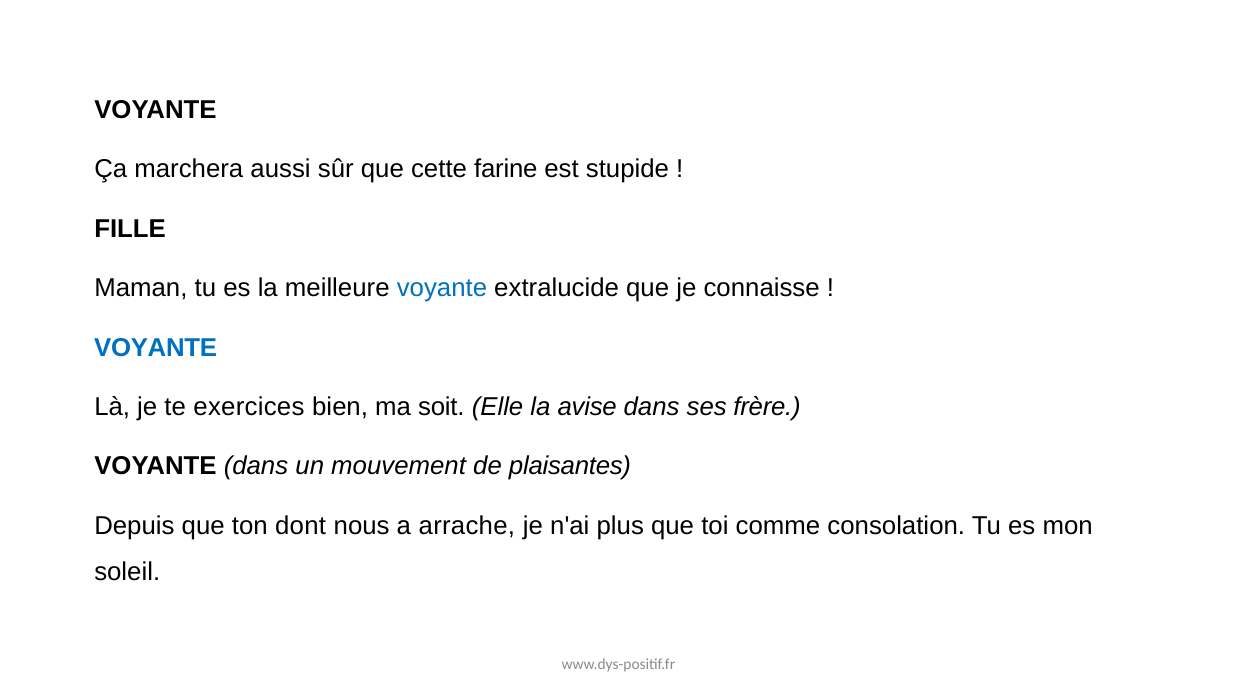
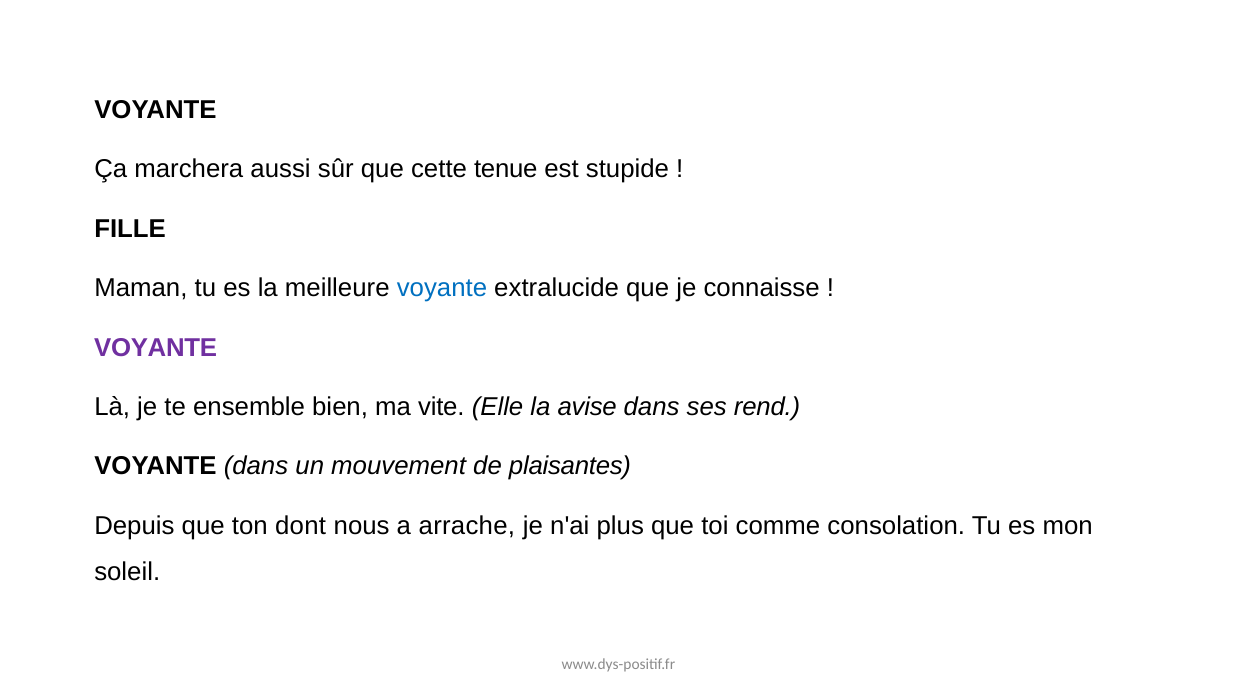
farine: farine -> tenue
VOYANTE at (156, 347) colour: blue -> purple
exercices: exercices -> ensemble
soit: soit -> vite
frère: frère -> rend
